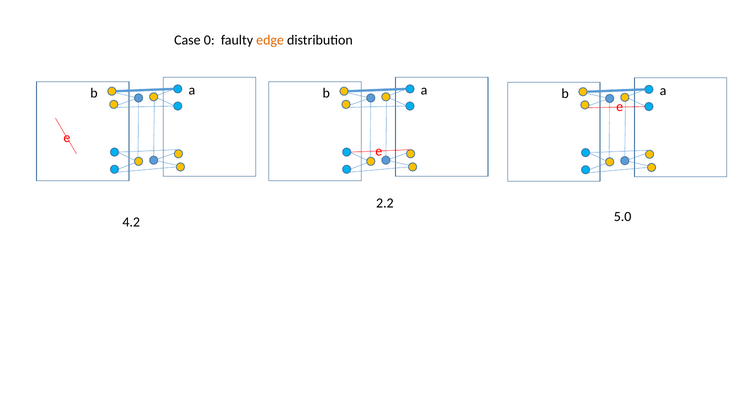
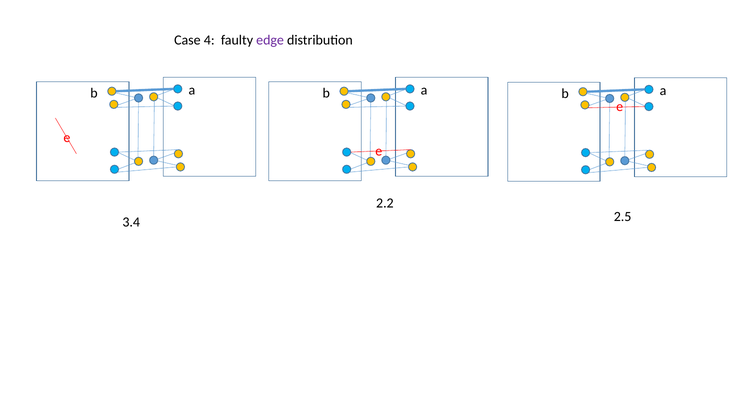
0: 0 -> 4
edge colour: orange -> purple
5.0: 5.0 -> 2.5
4.2: 4.2 -> 3.4
